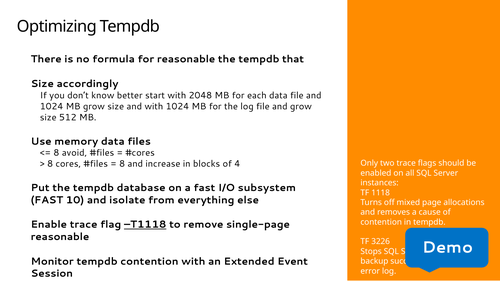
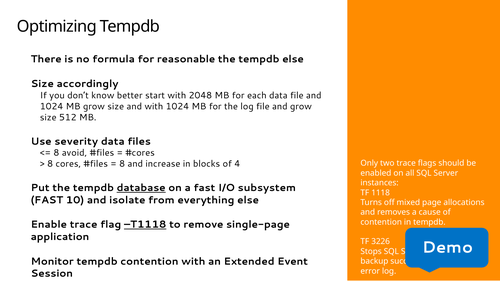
tempdb that: that -> else
memory: memory -> severity
database underline: none -> present
reasonable at (60, 237): reasonable -> application
